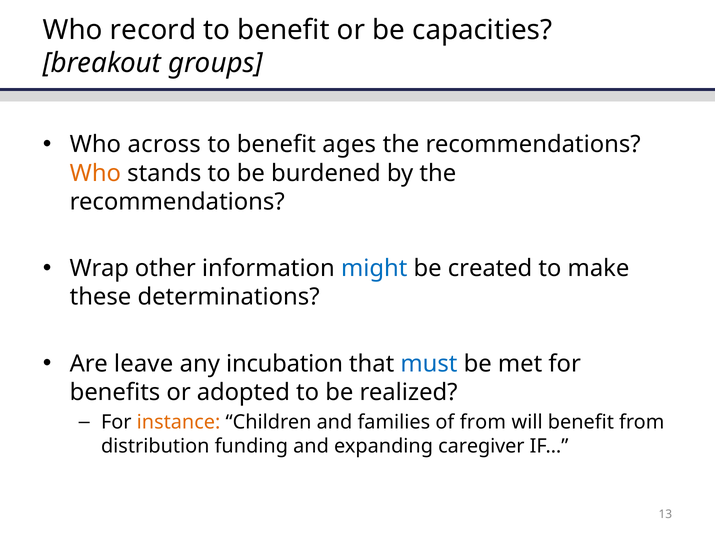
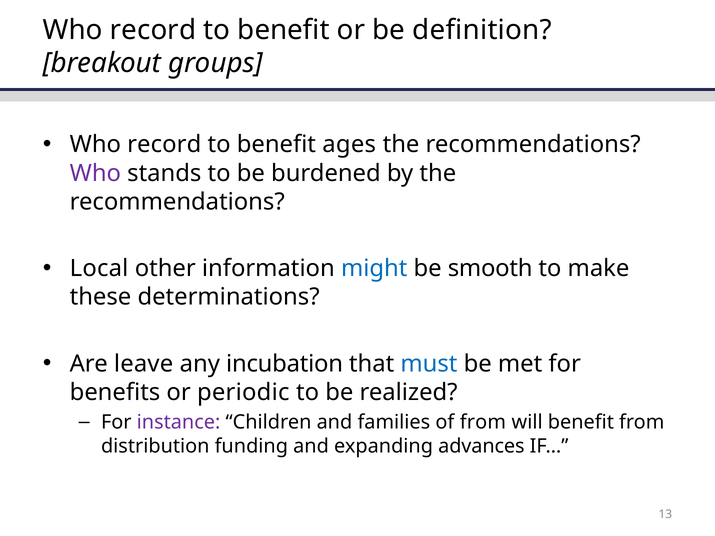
capacities: capacities -> definition
across at (164, 145): across -> record
Who at (95, 173) colour: orange -> purple
Wrap: Wrap -> Local
created: created -> smooth
adopted: adopted -> periodic
instance colour: orange -> purple
caregiver: caregiver -> advances
